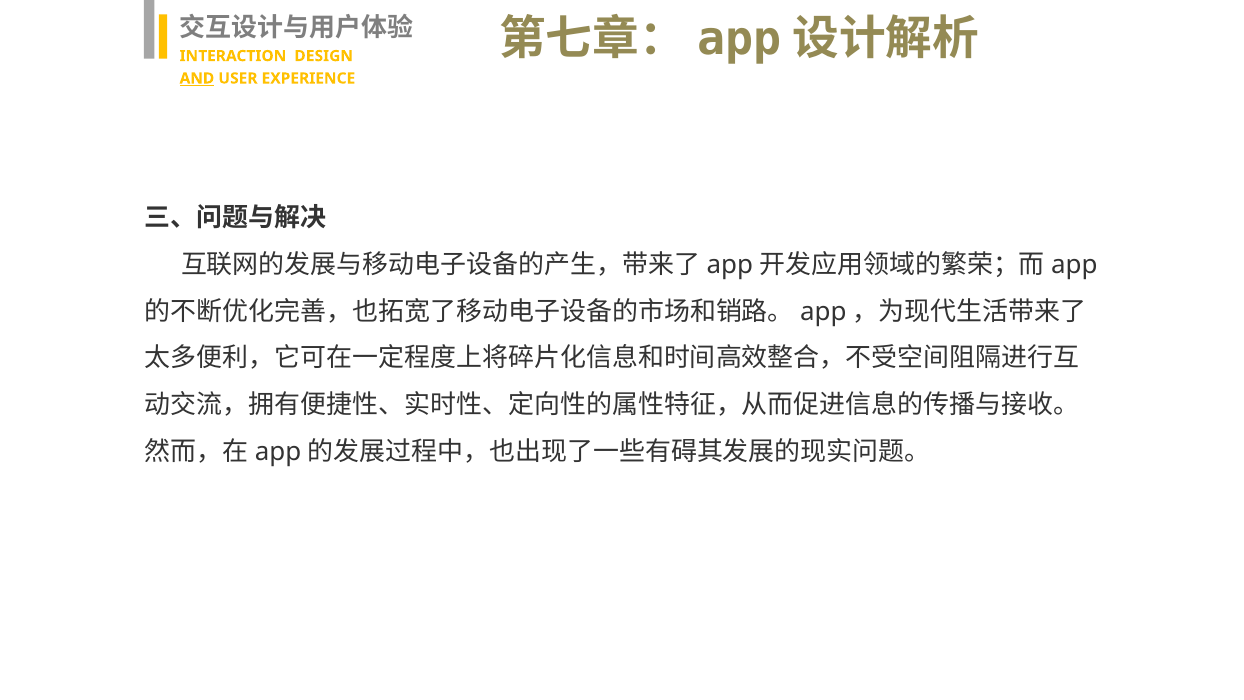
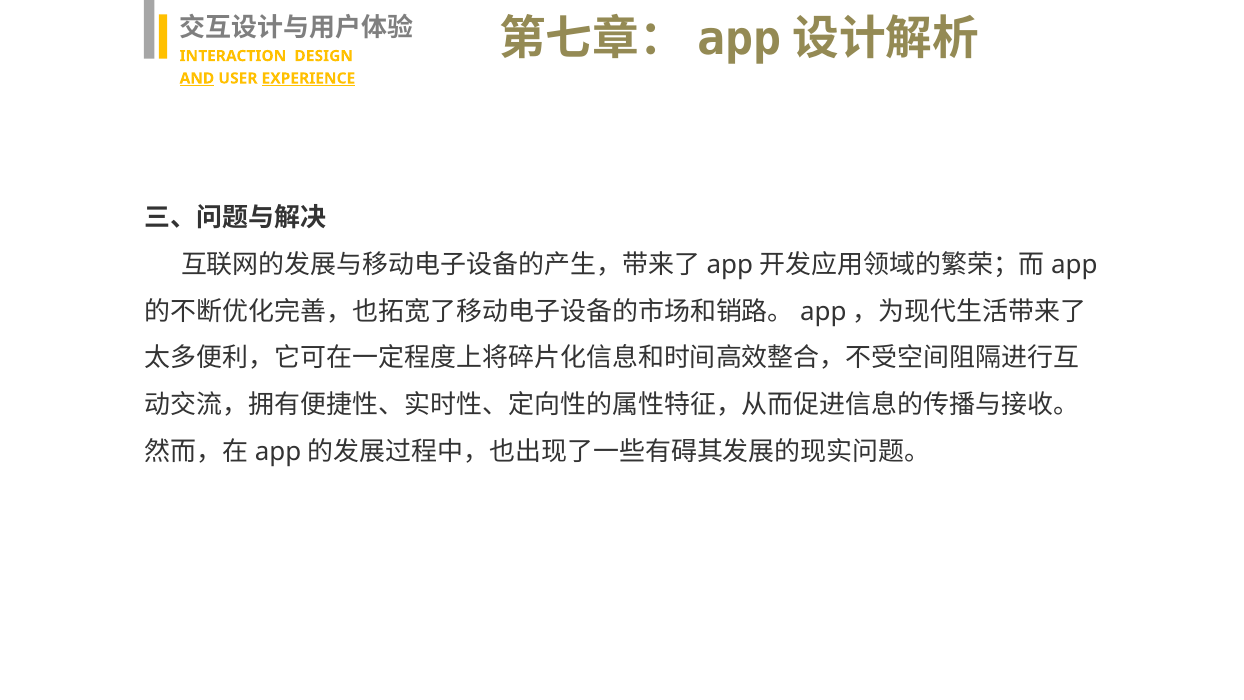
EXPERIENCE underline: none -> present
